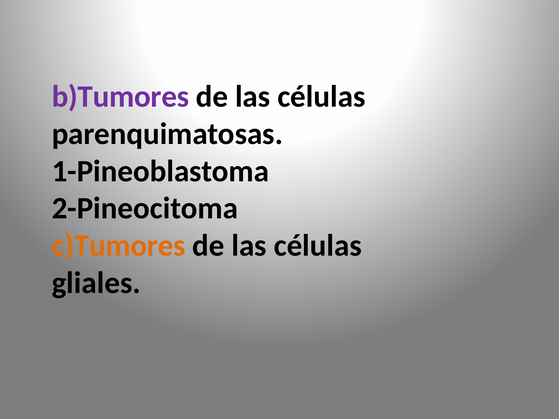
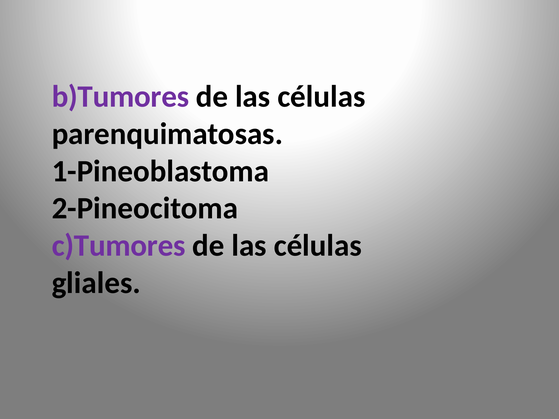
c)Tumores colour: orange -> purple
